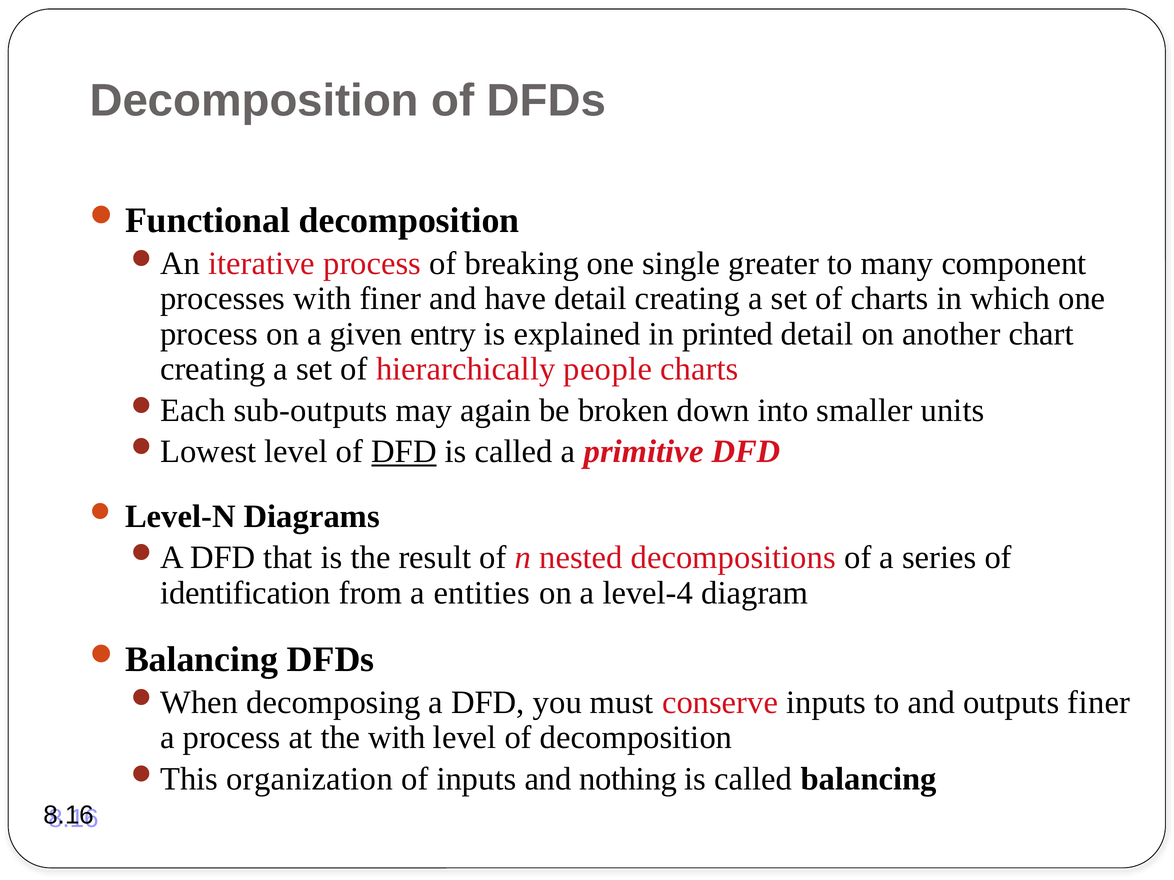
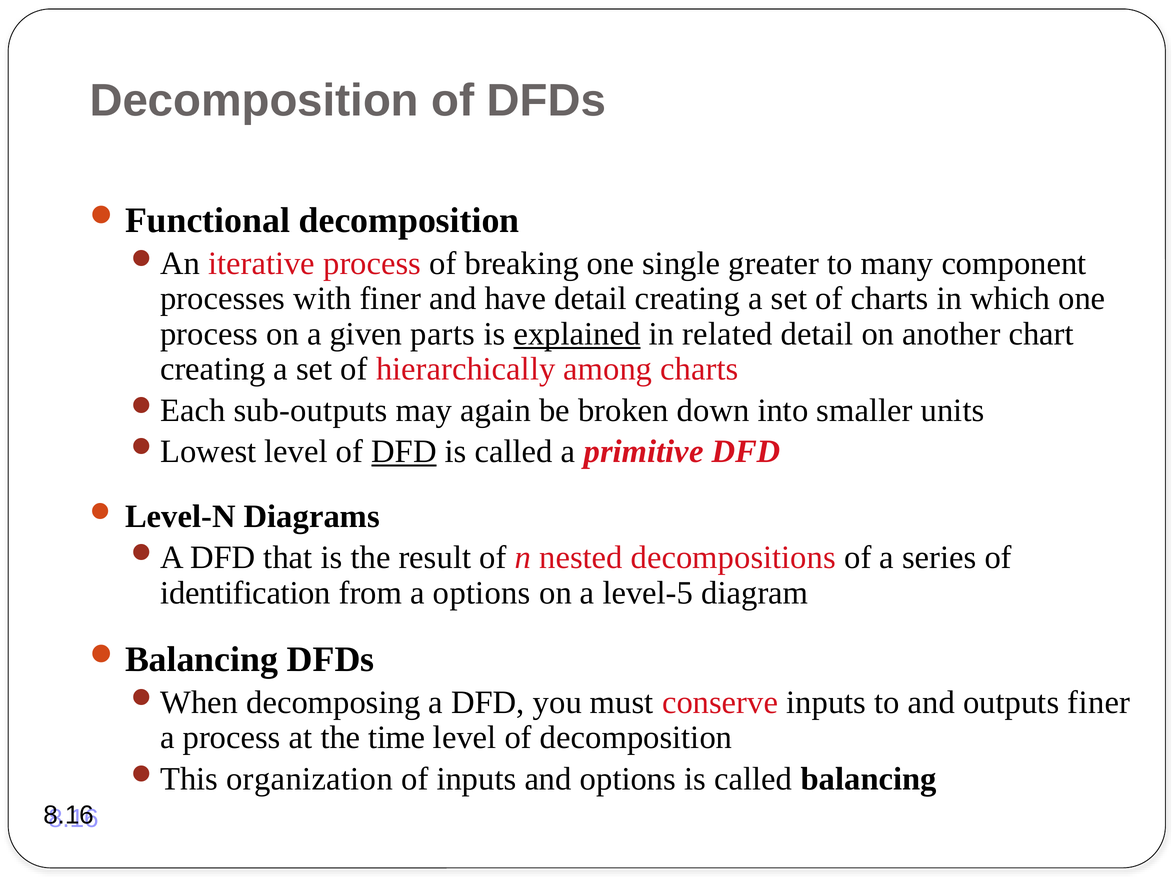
entry: entry -> parts
explained underline: none -> present
printed: printed -> related
people: people -> among
a entities: entities -> options
level-4: level-4 -> level-5
the with: with -> time
and nothing: nothing -> options
